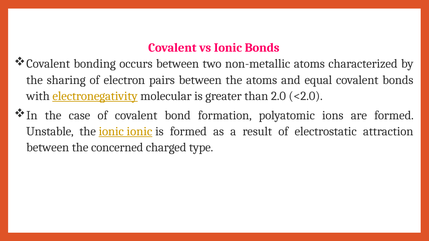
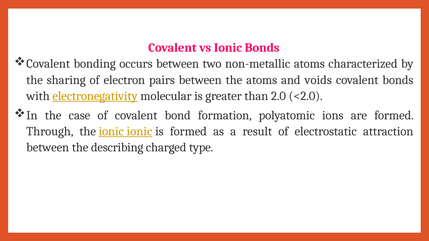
equal: equal -> voids
Unstable: Unstable -> Through
concerned: concerned -> describing
